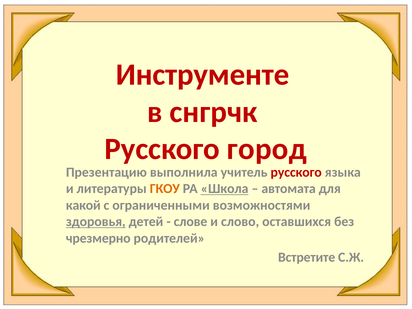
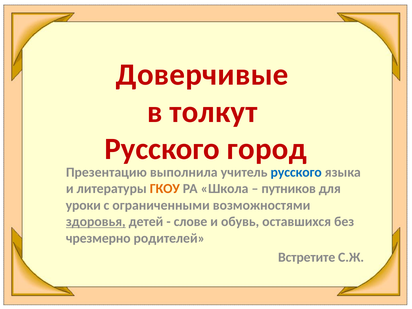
Инструменте: Инструменте -> Доверчивые
снгрчк: снгрчк -> толкут
русского at (296, 172) colour: red -> blue
Школа underline: present -> none
автомата: автомата -> путников
какой: какой -> уроки
слово: слово -> обувь
